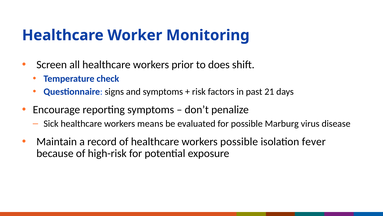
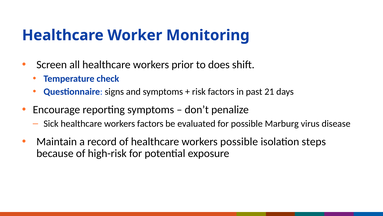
workers means: means -> factors
fever: fever -> steps
